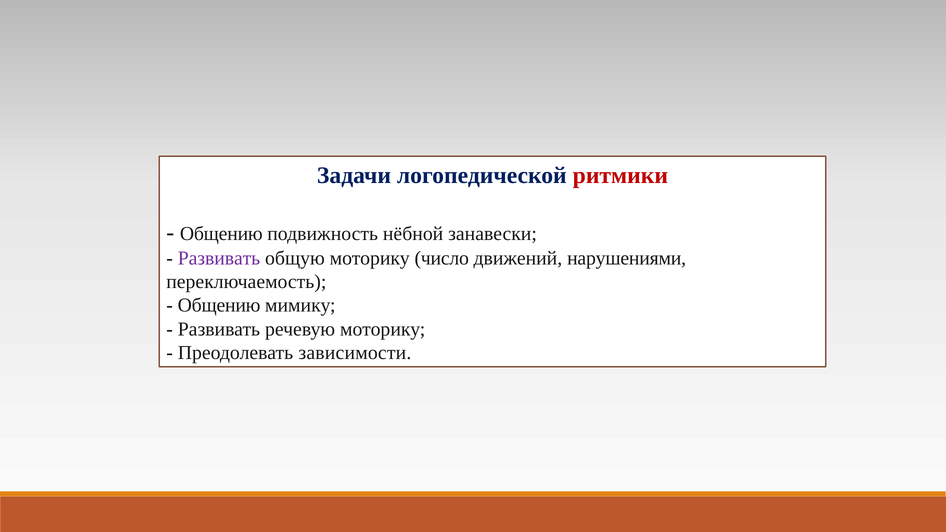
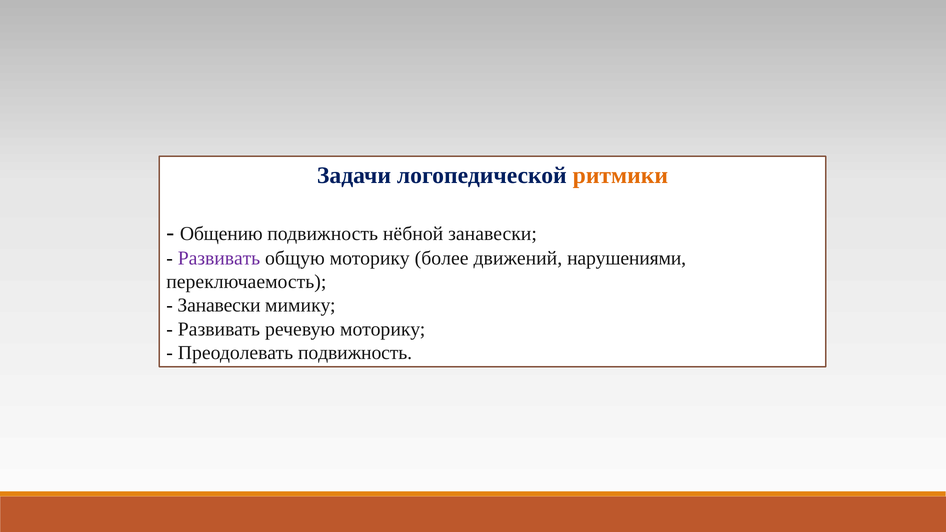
ритмики colour: red -> orange
число: число -> более
Общению at (219, 306): Общению -> Занавески
Преодолевать зависимости: зависимости -> подвижность
